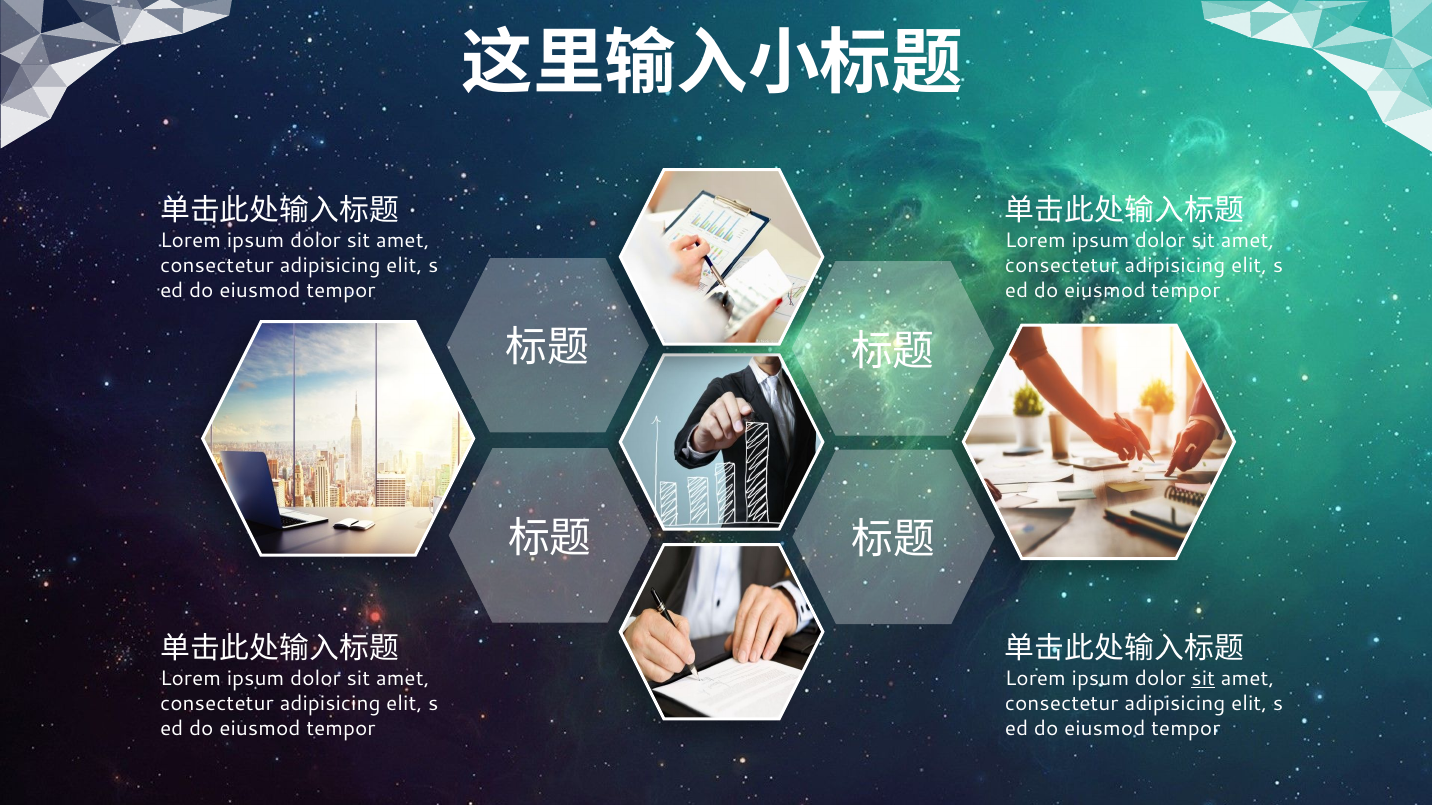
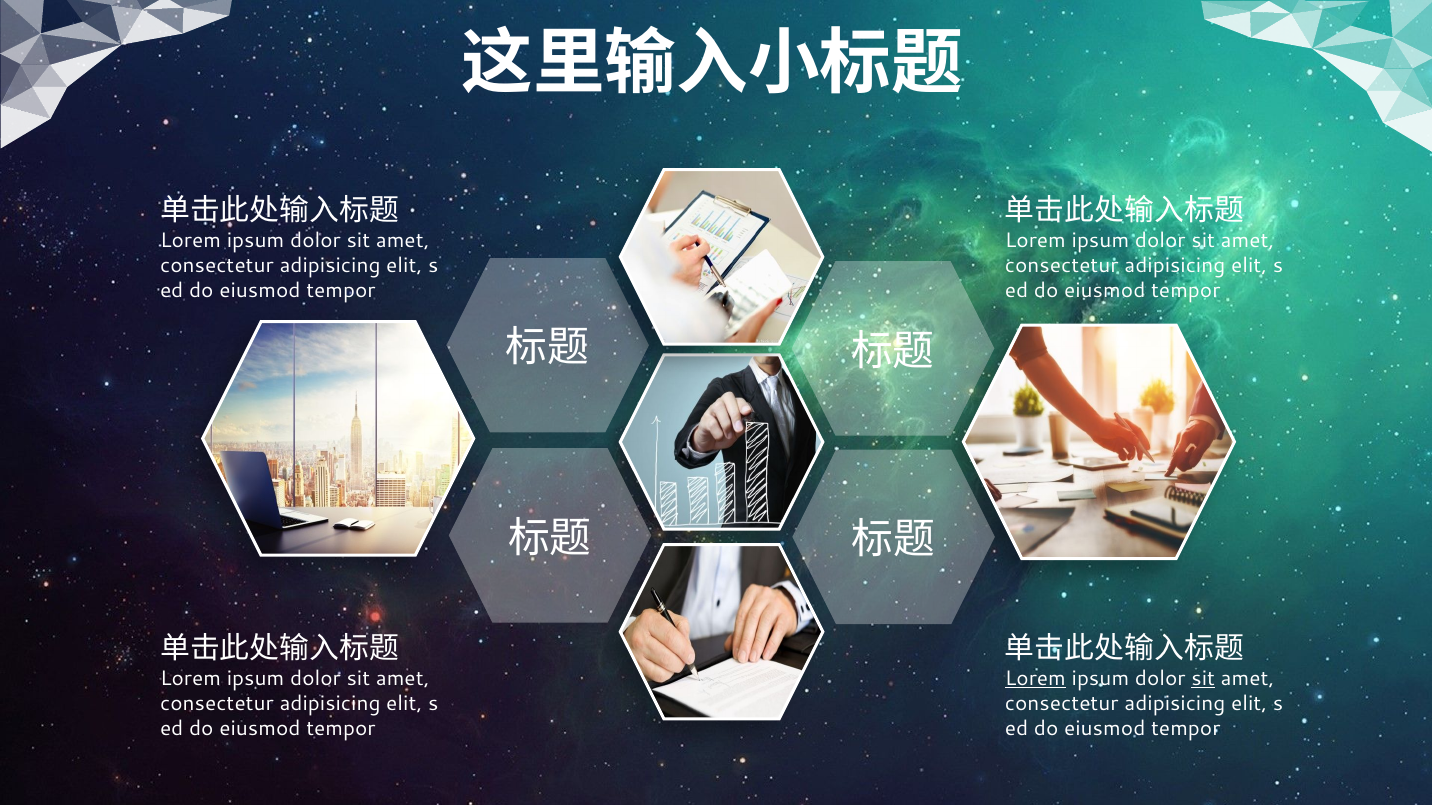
Lorem at (1035, 679) underline: none -> present
